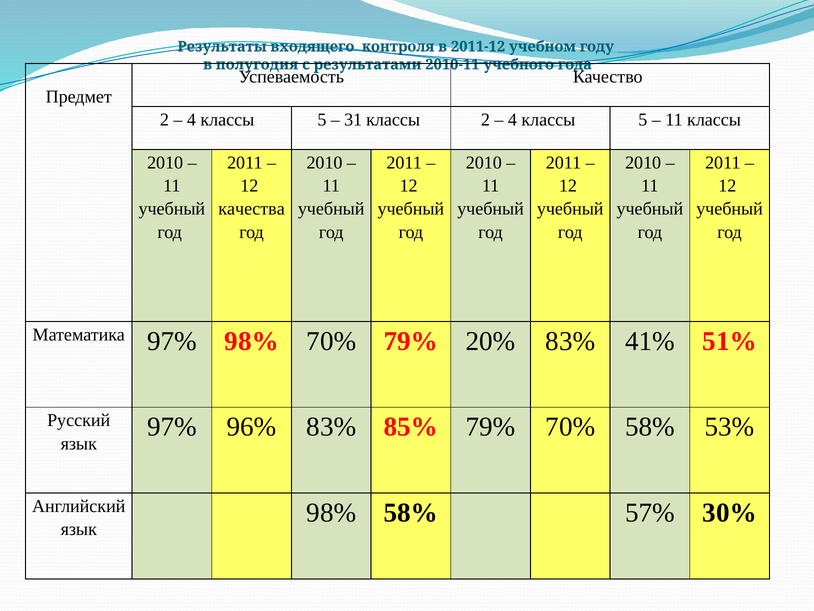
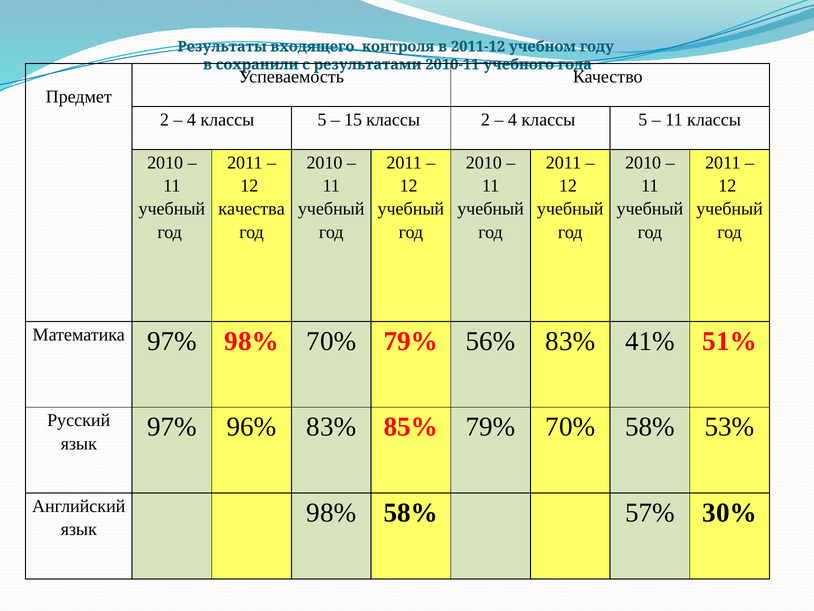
полугодия: полугодия -> сохранили
31: 31 -> 15
20%: 20% -> 56%
